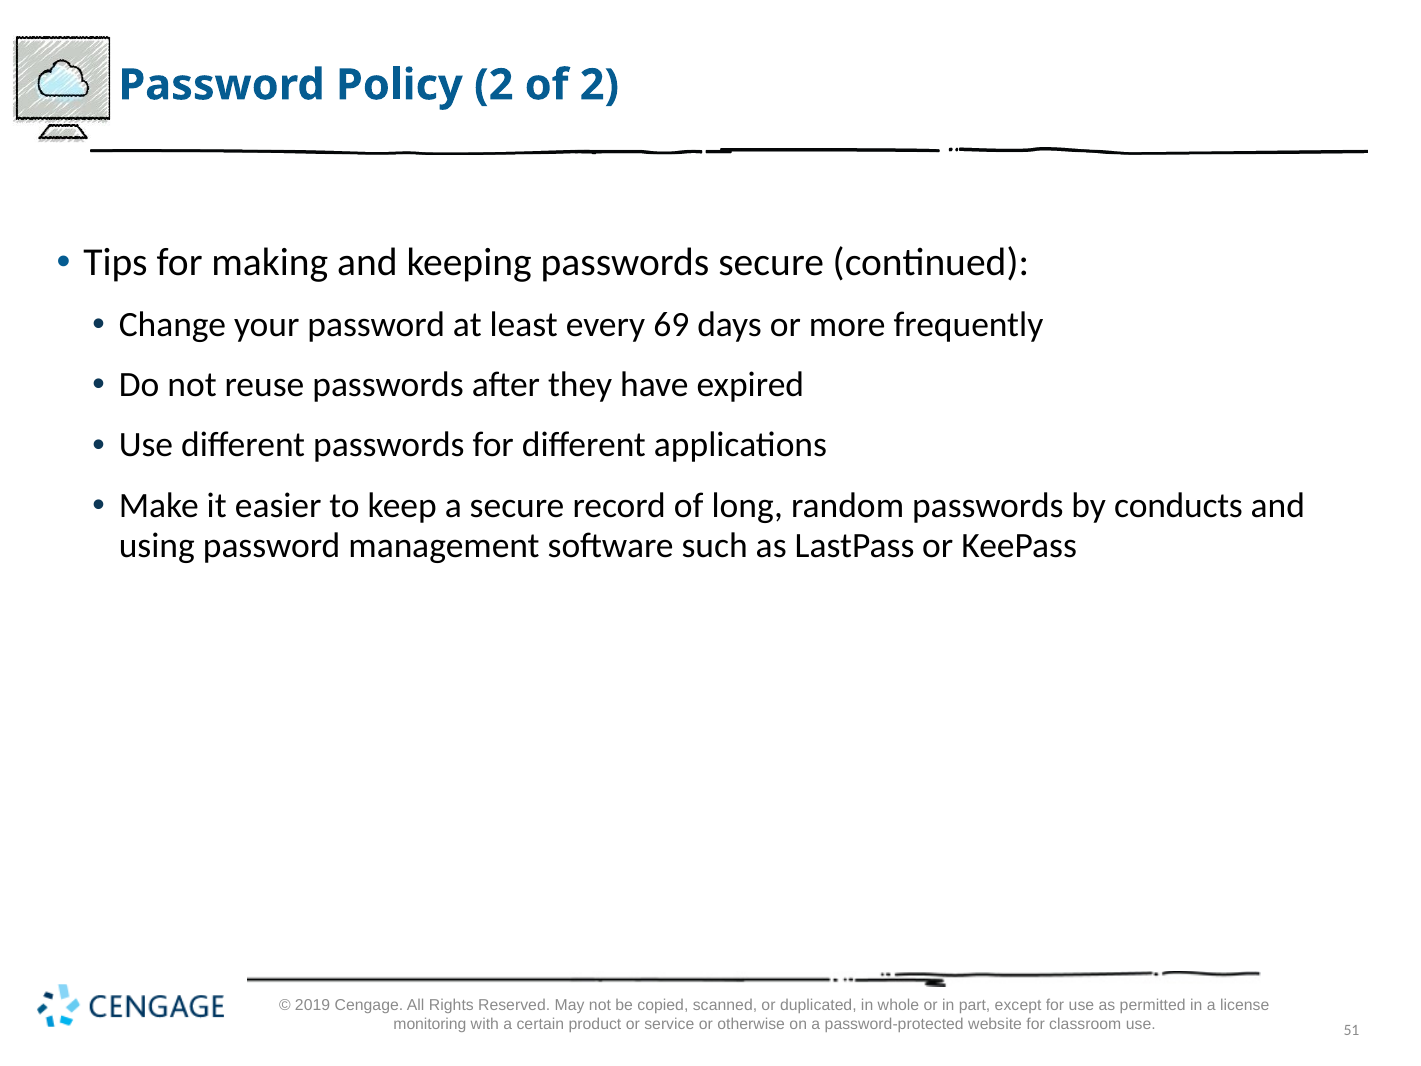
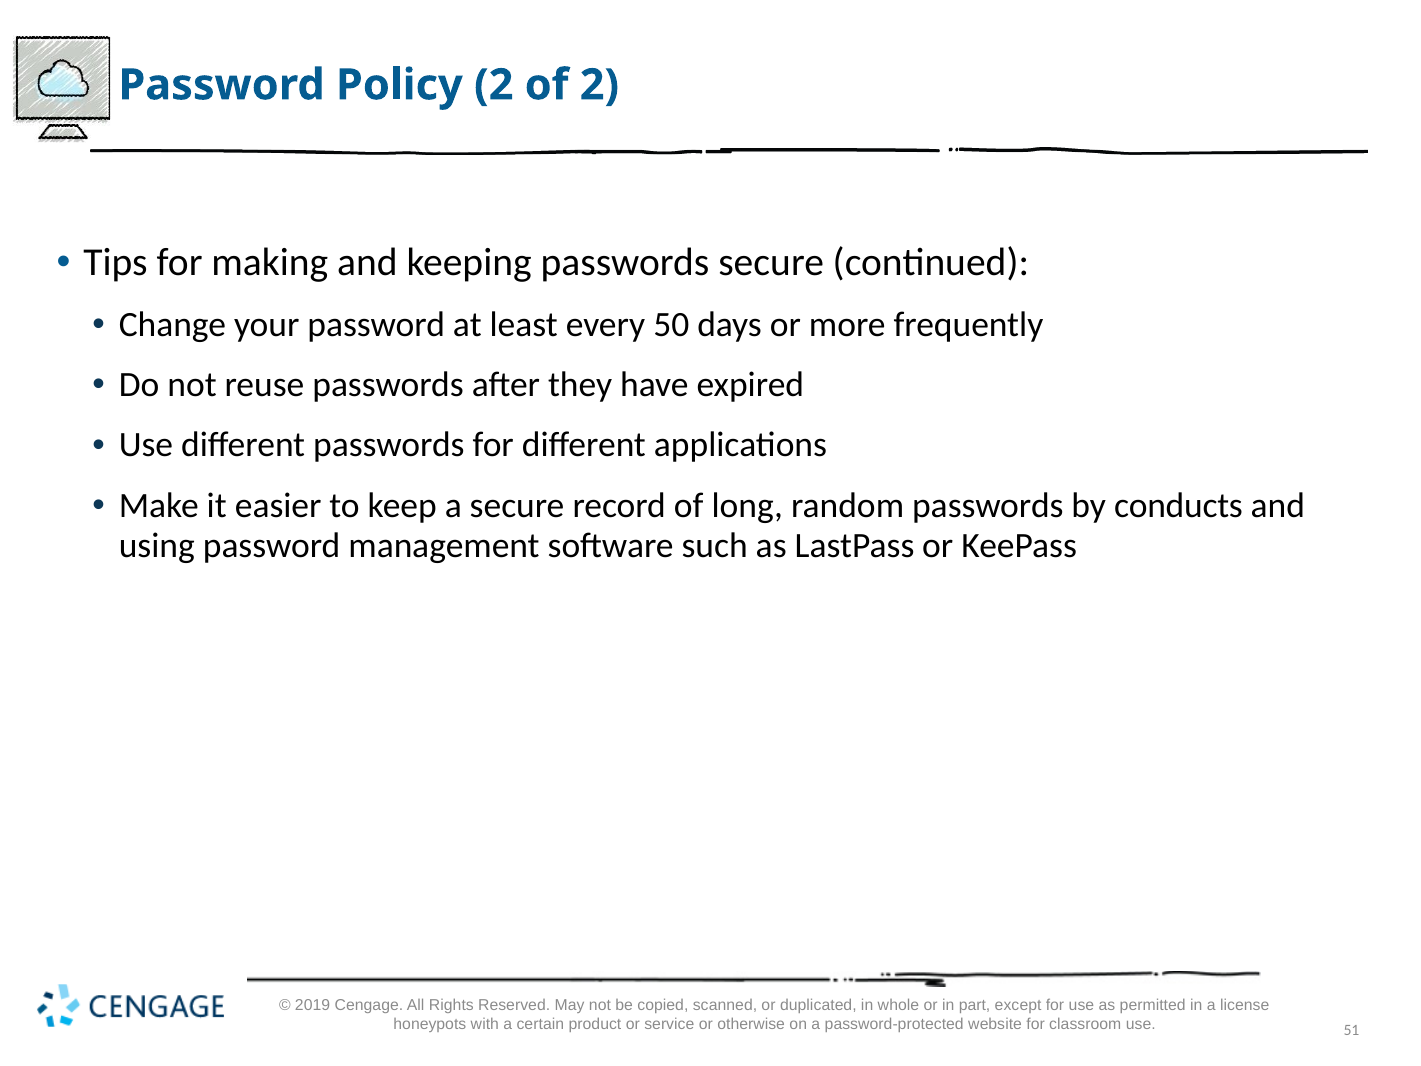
69: 69 -> 50
monitoring: monitoring -> honeypots
